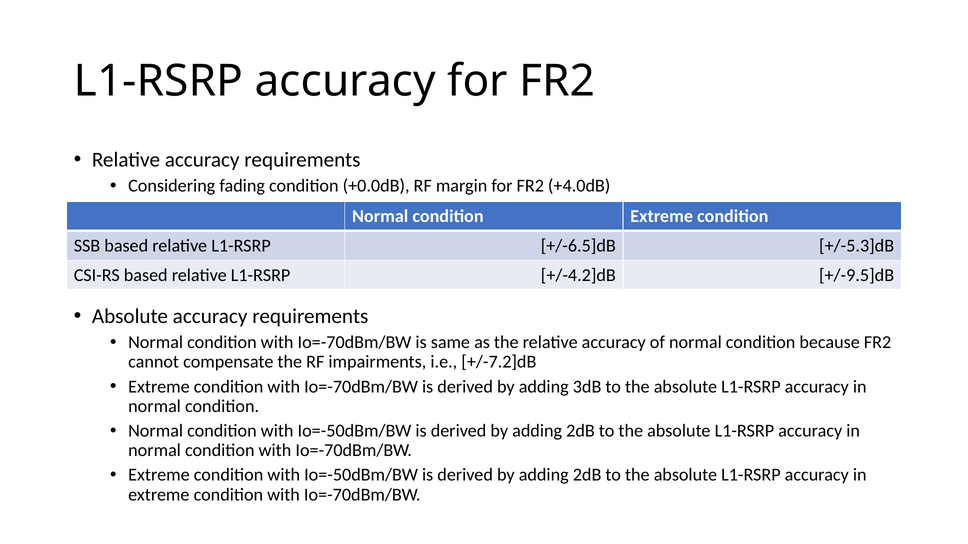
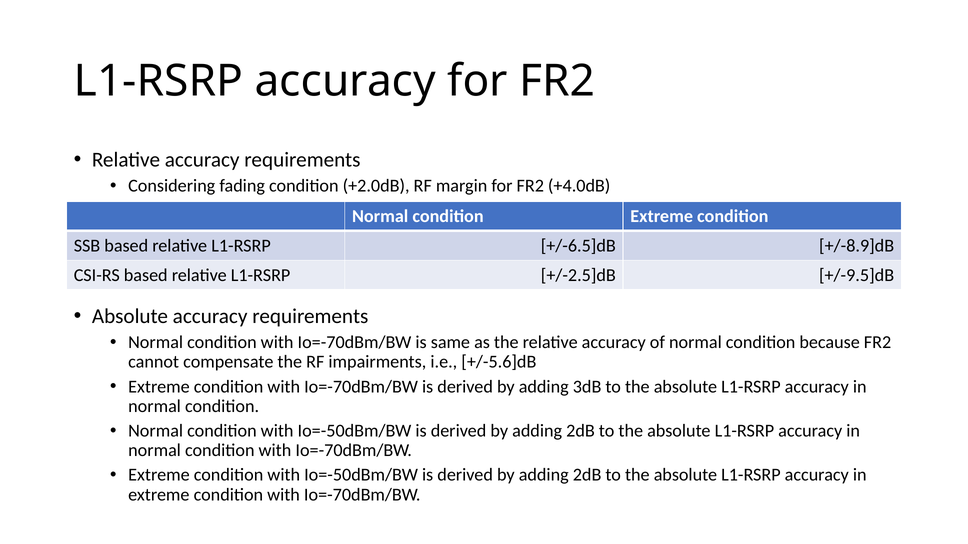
+0.0dB: +0.0dB -> +2.0dB
+/-5.3]dB: +/-5.3]dB -> +/-8.9]dB
+/-4.2]dB: +/-4.2]dB -> +/-2.5]dB
+/-7.2]dB: +/-7.2]dB -> +/-5.6]dB
